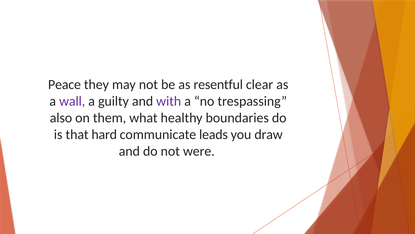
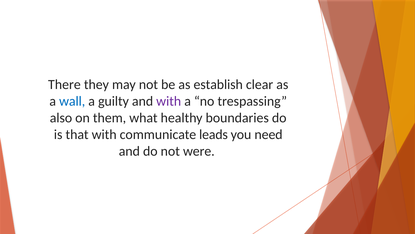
Peace: Peace -> There
resentful: resentful -> establish
wall colour: purple -> blue
that hard: hard -> with
draw: draw -> need
